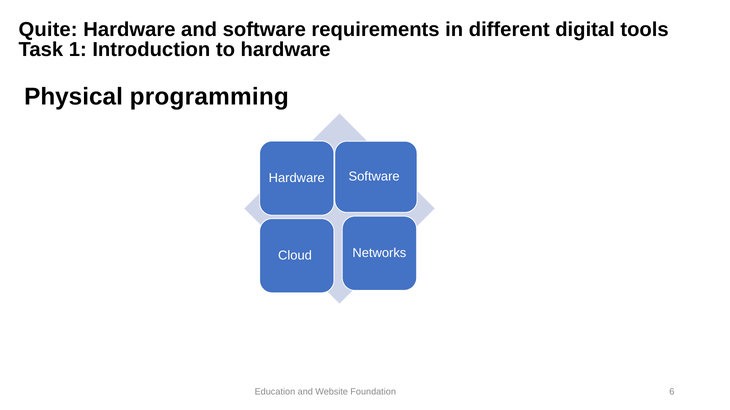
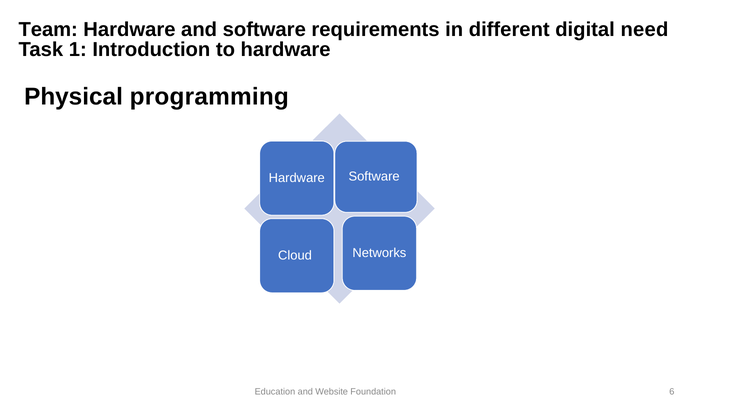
Quite: Quite -> Team
tools: tools -> need
